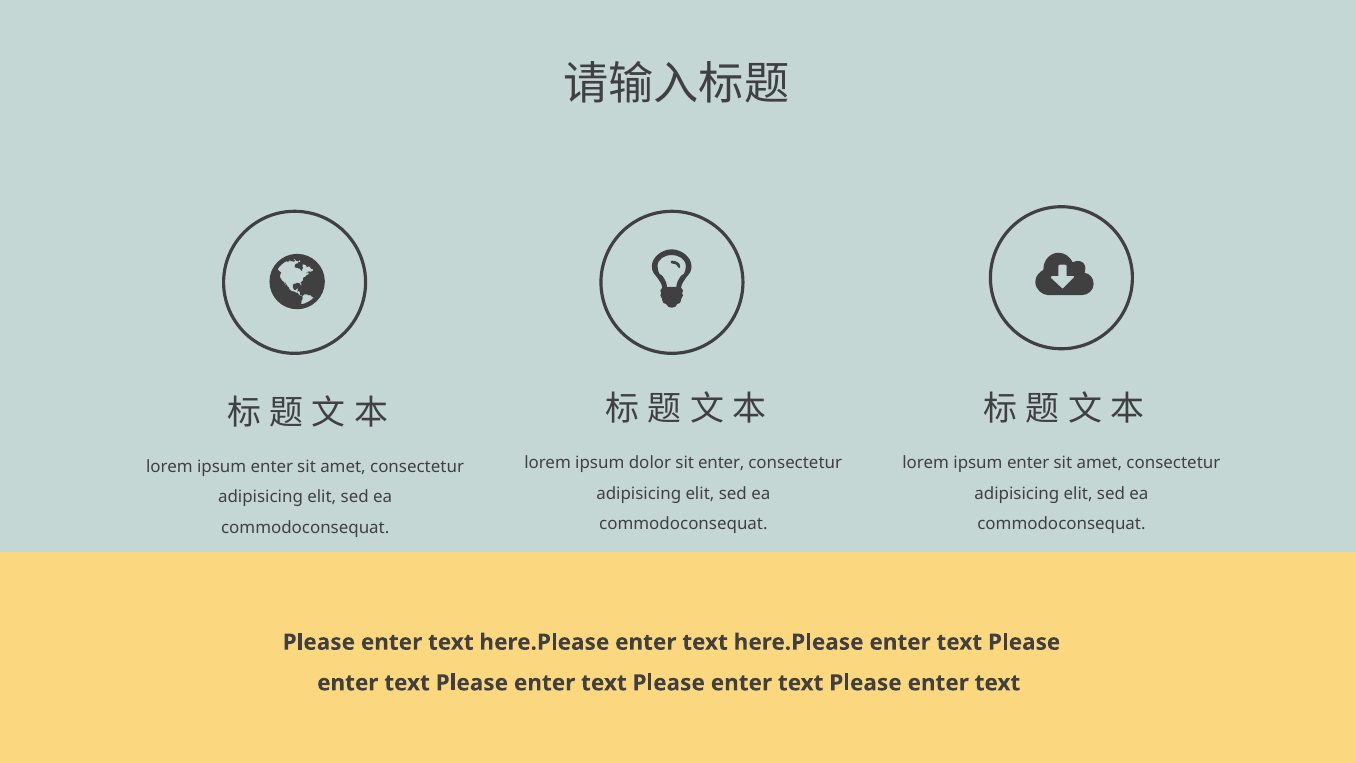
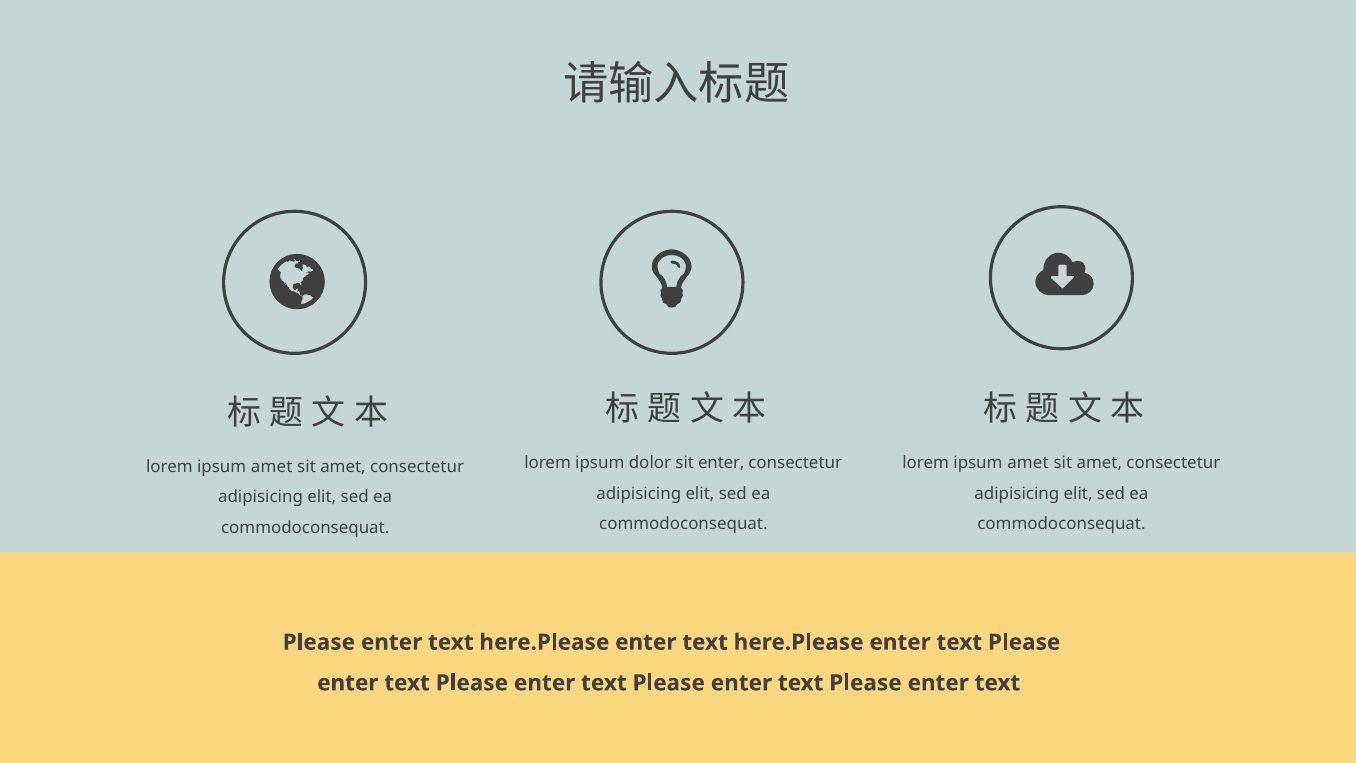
enter at (1028, 463): enter -> amet
enter at (272, 467): enter -> amet
